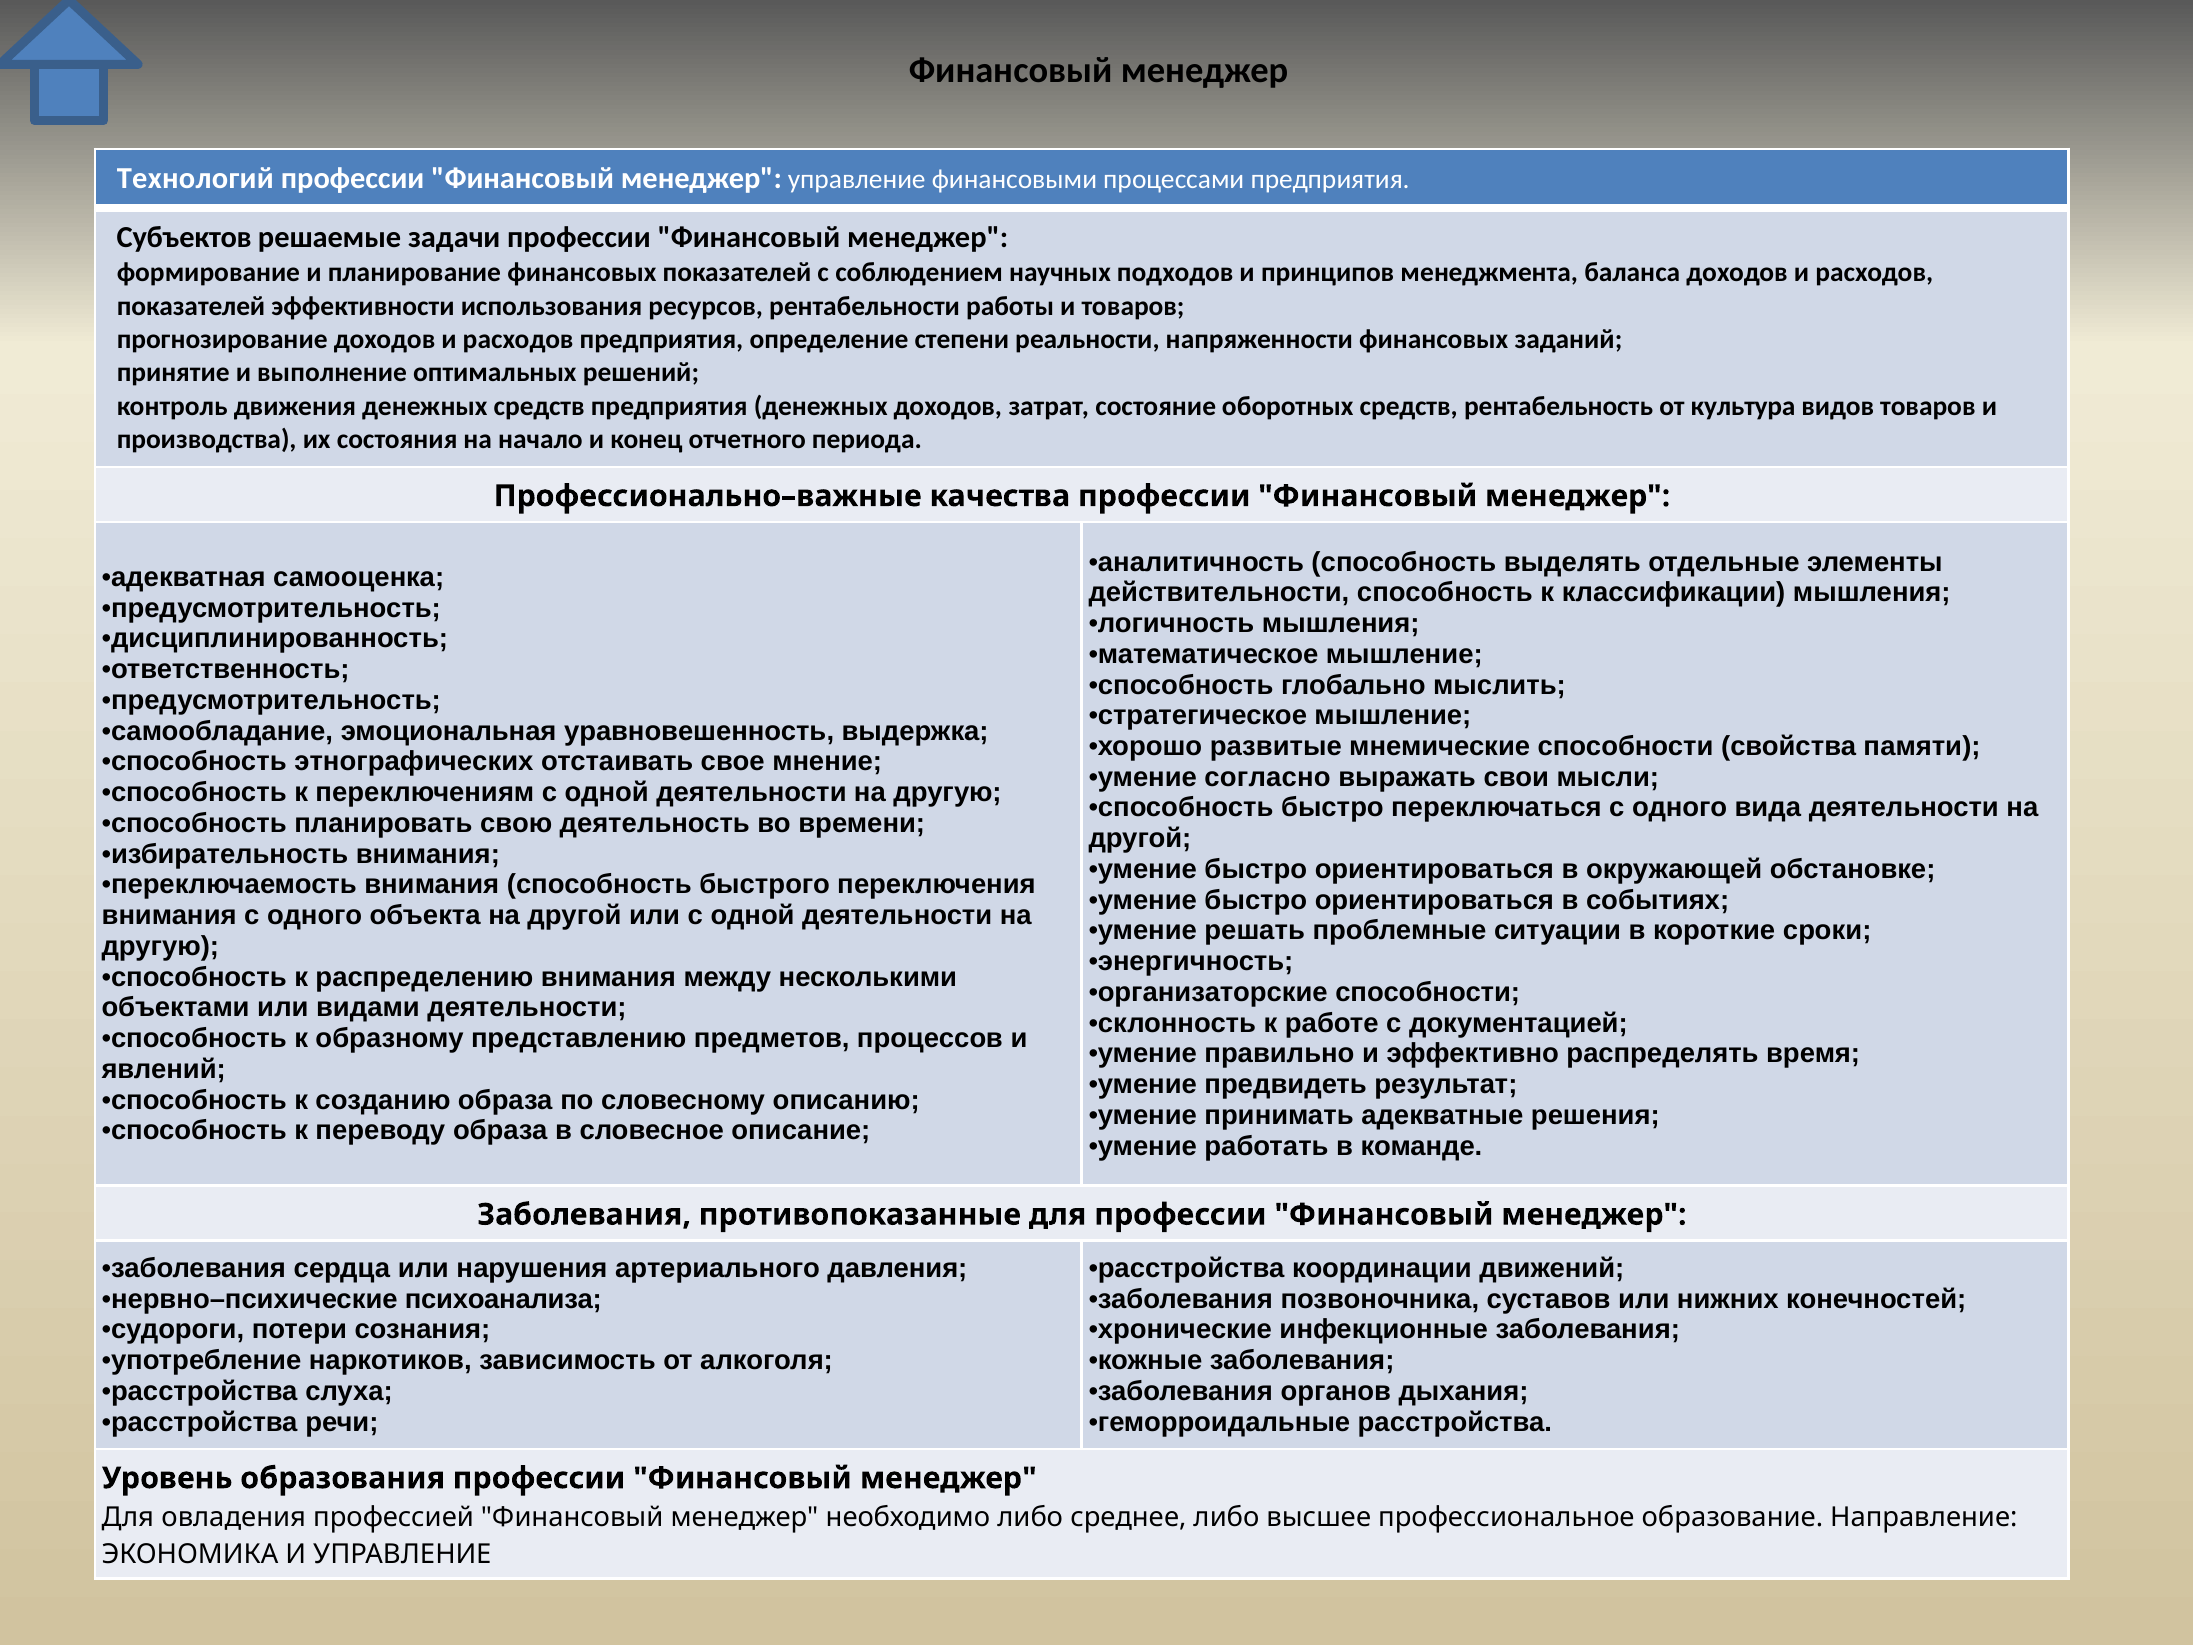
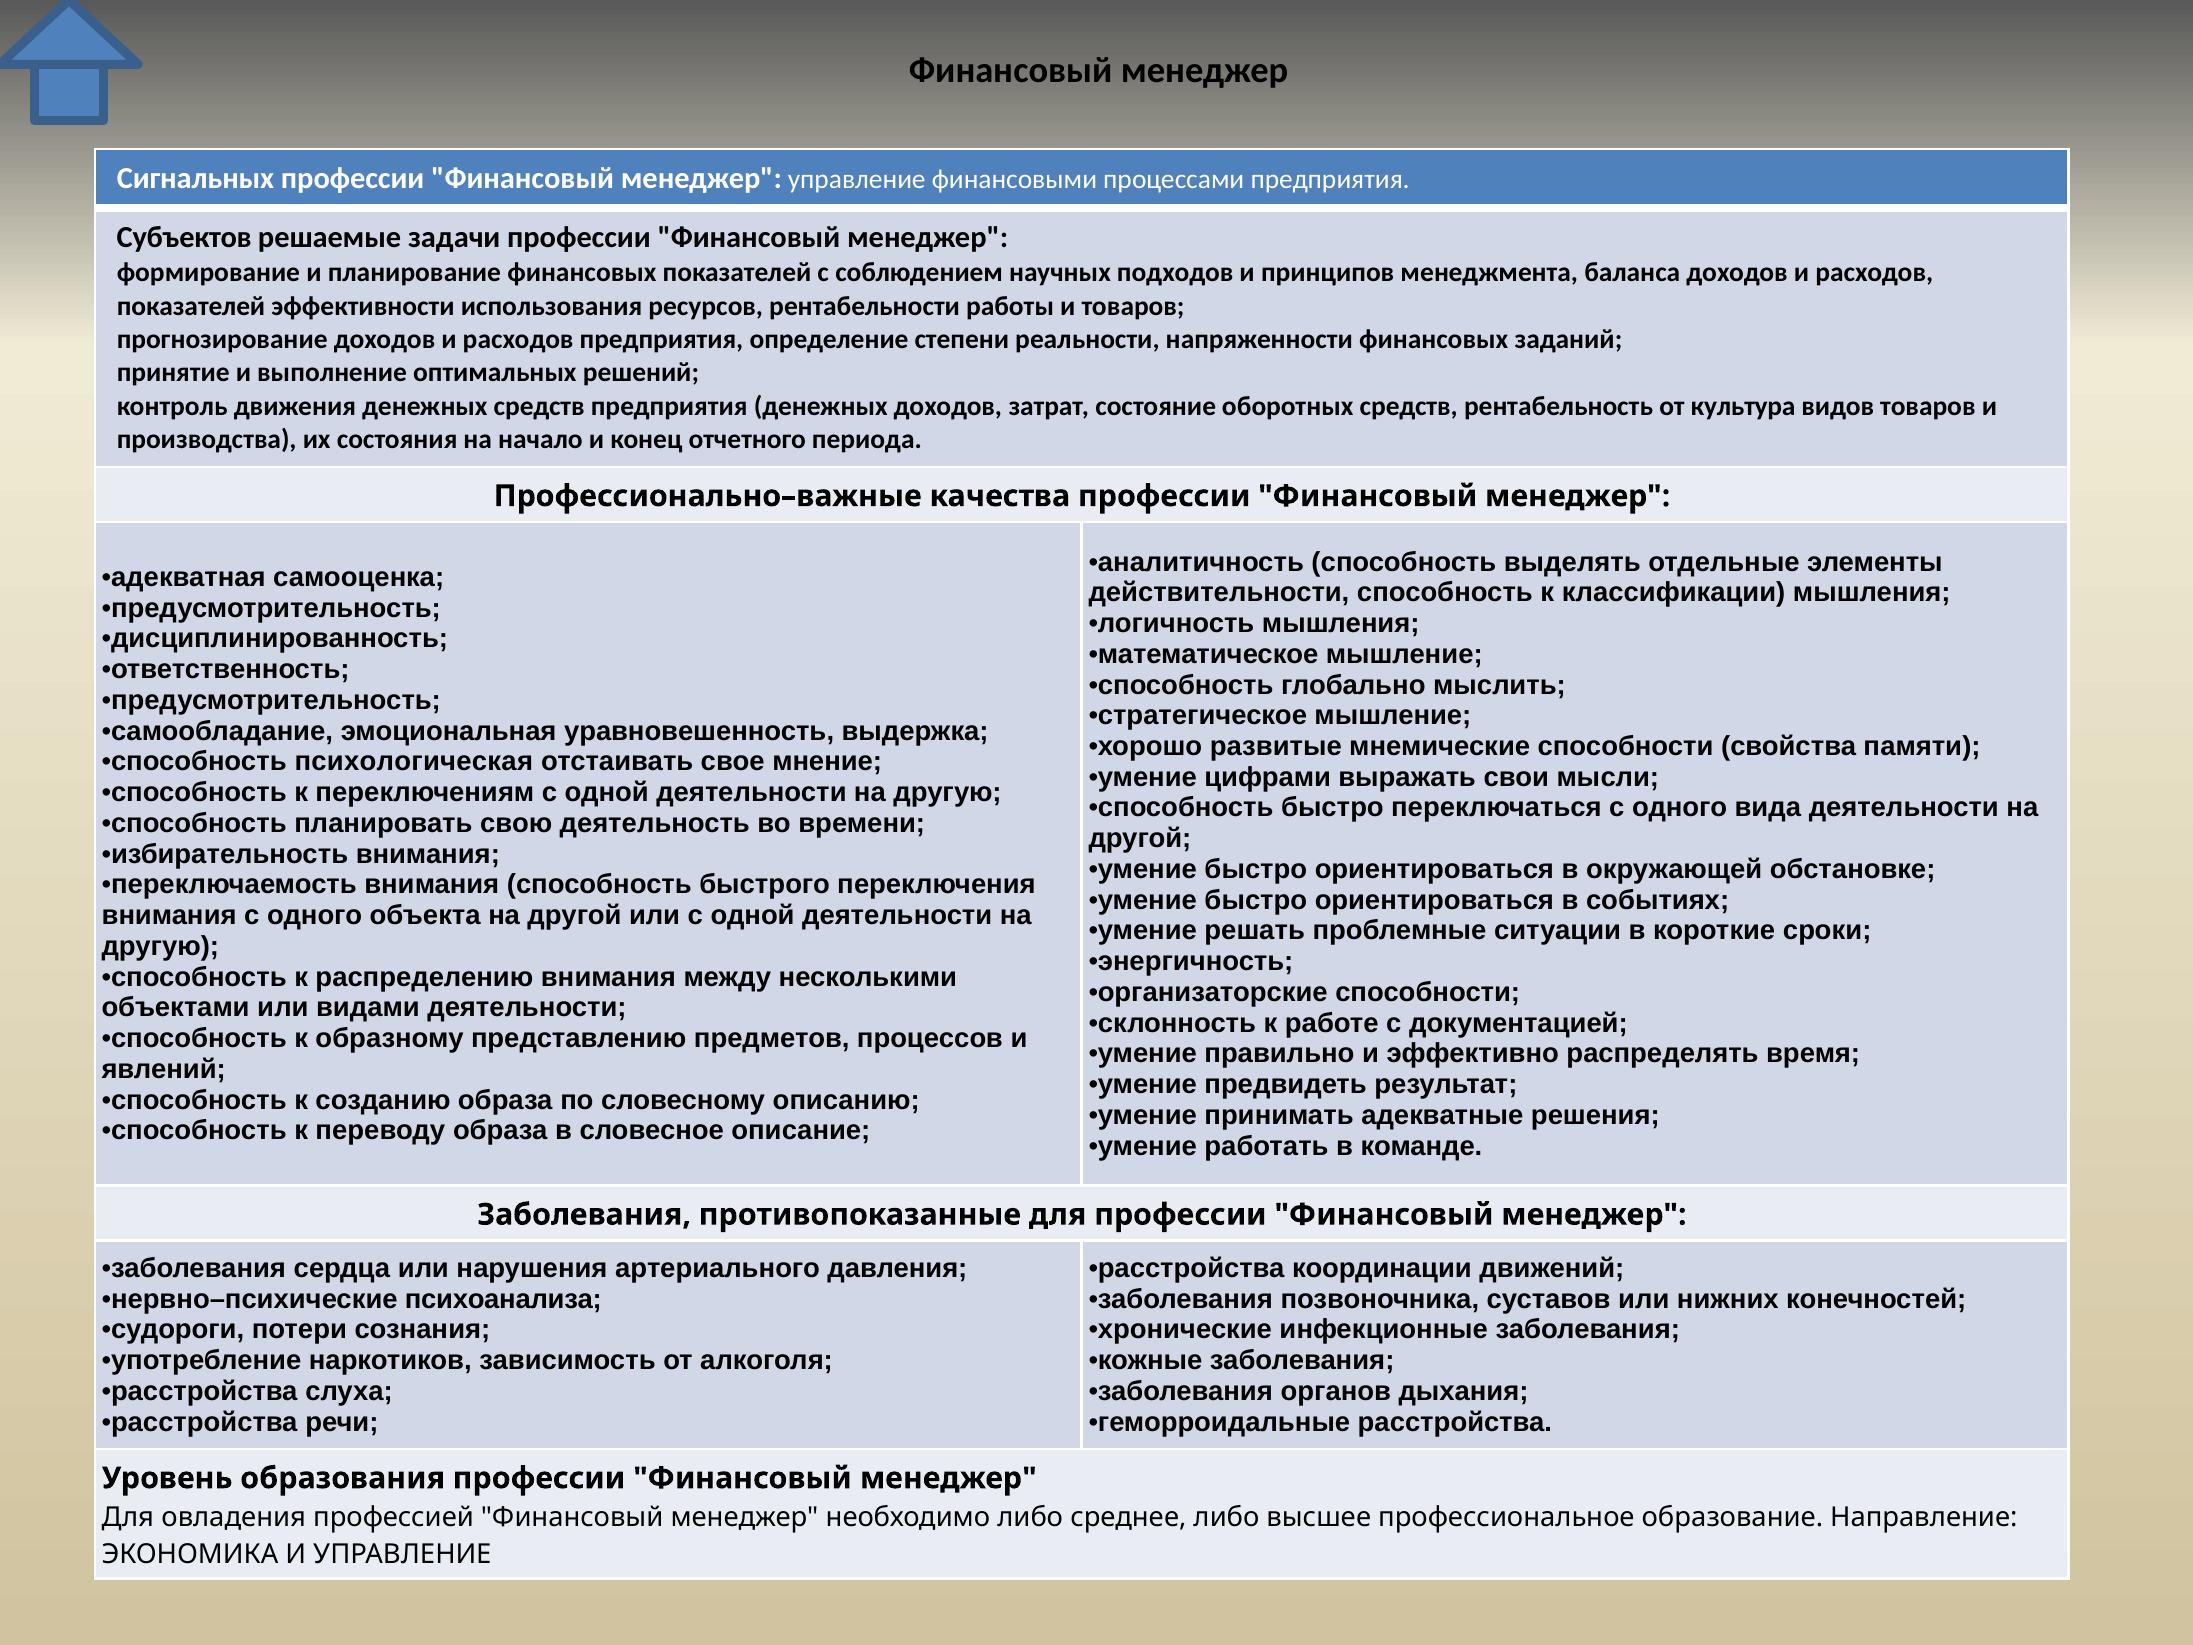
Технологий: Технологий -> Сигнальных
этнографических: этнографических -> психологическая
согласно: согласно -> цифрами
